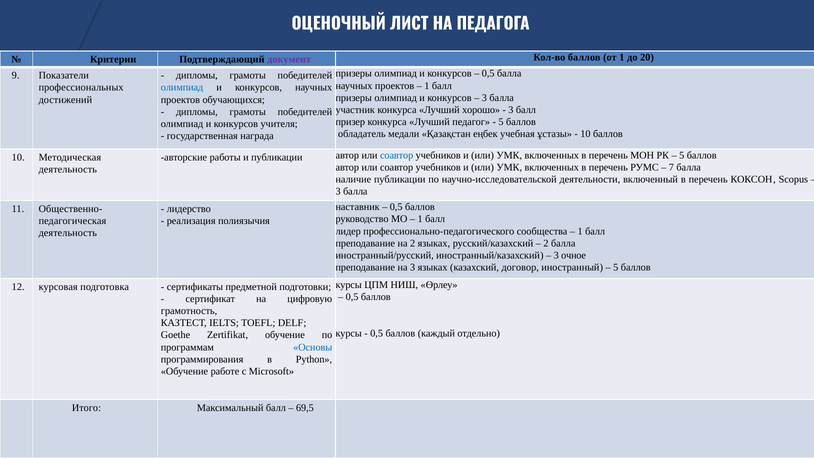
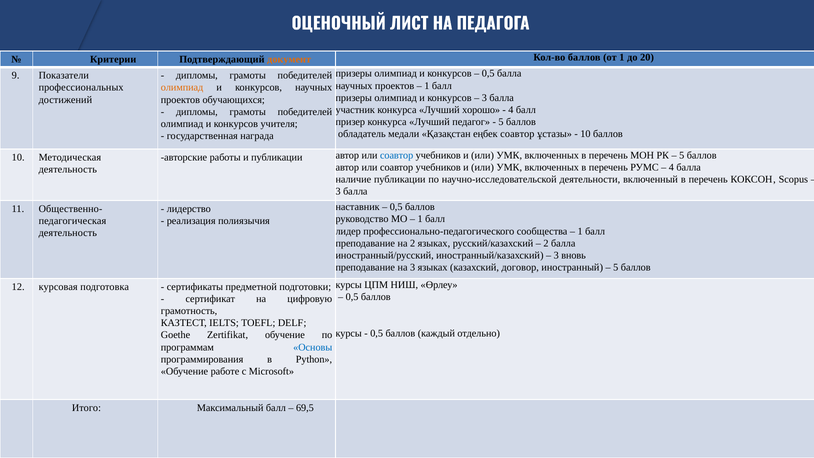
документ colour: purple -> orange
олимпиад at (182, 88) colour: blue -> orange
3 at (511, 110): 3 -> 4
еңбек учебная: учебная -> соавтор
7 at (671, 167): 7 -> 4
очное: очное -> вновь
